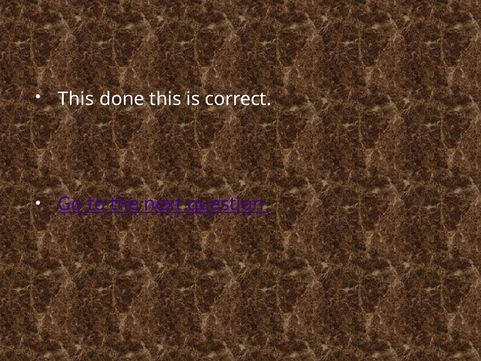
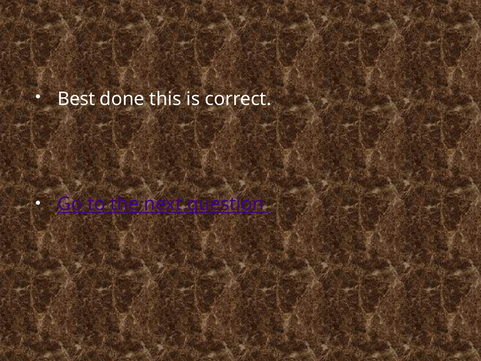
This at (76, 99): This -> Best
